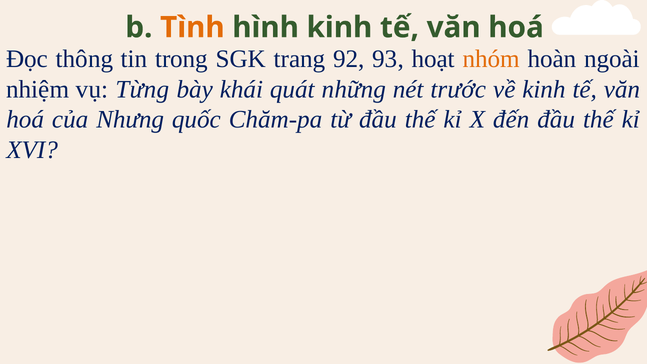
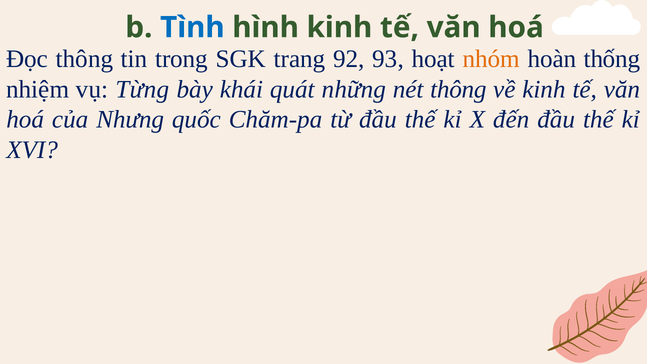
Tình colour: orange -> blue
ngoài: ngoài -> thống
nét trước: trước -> thông
